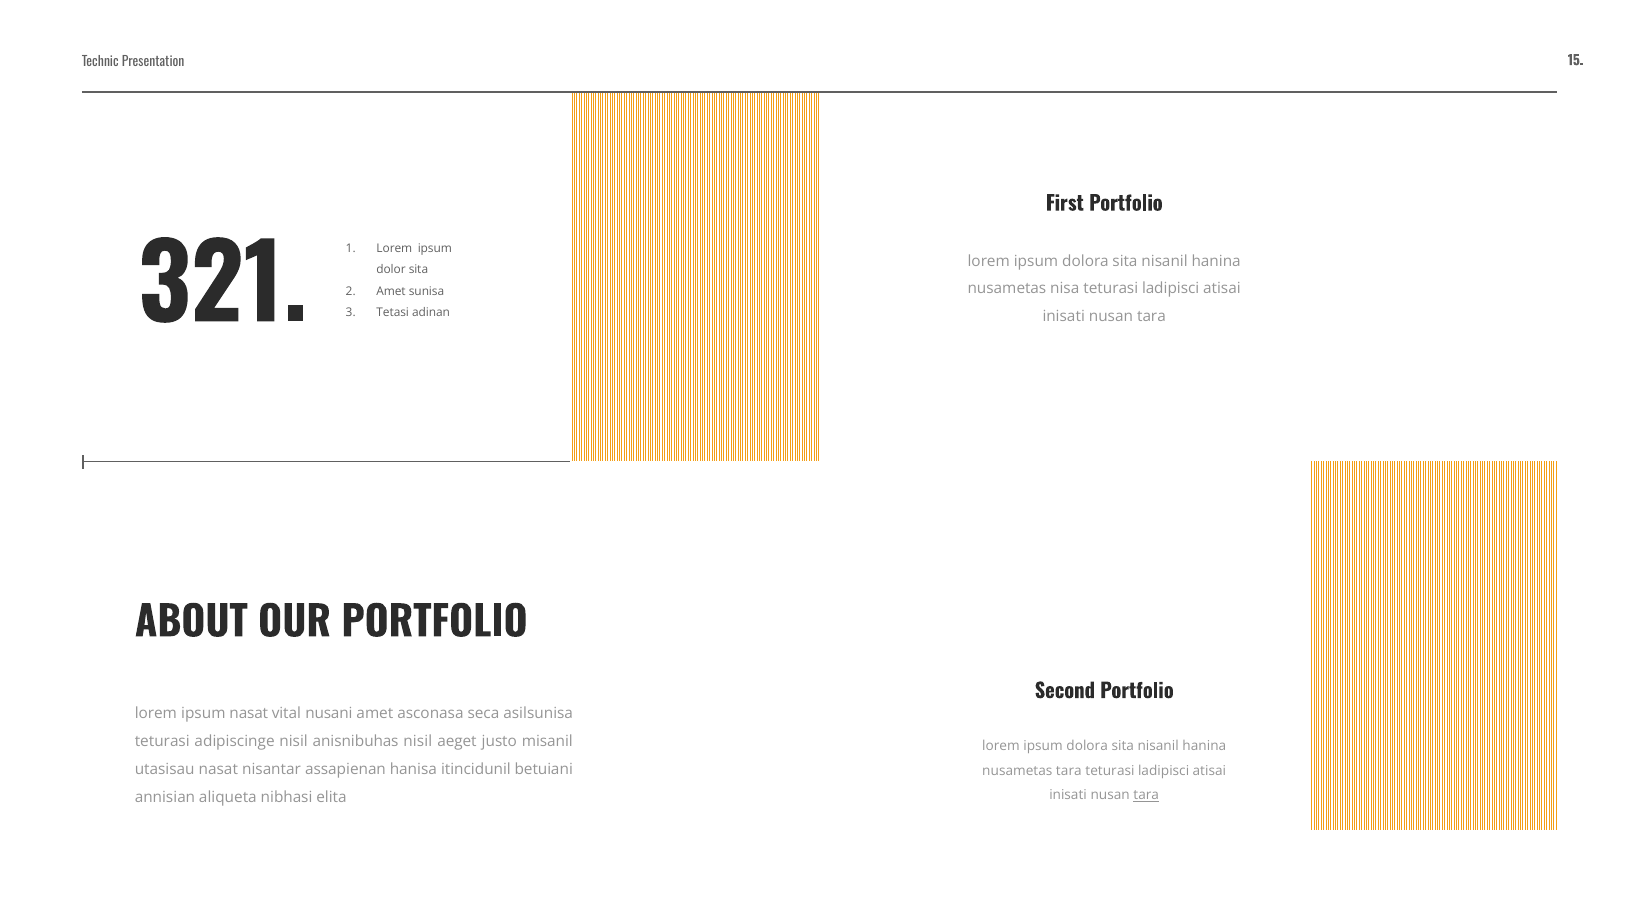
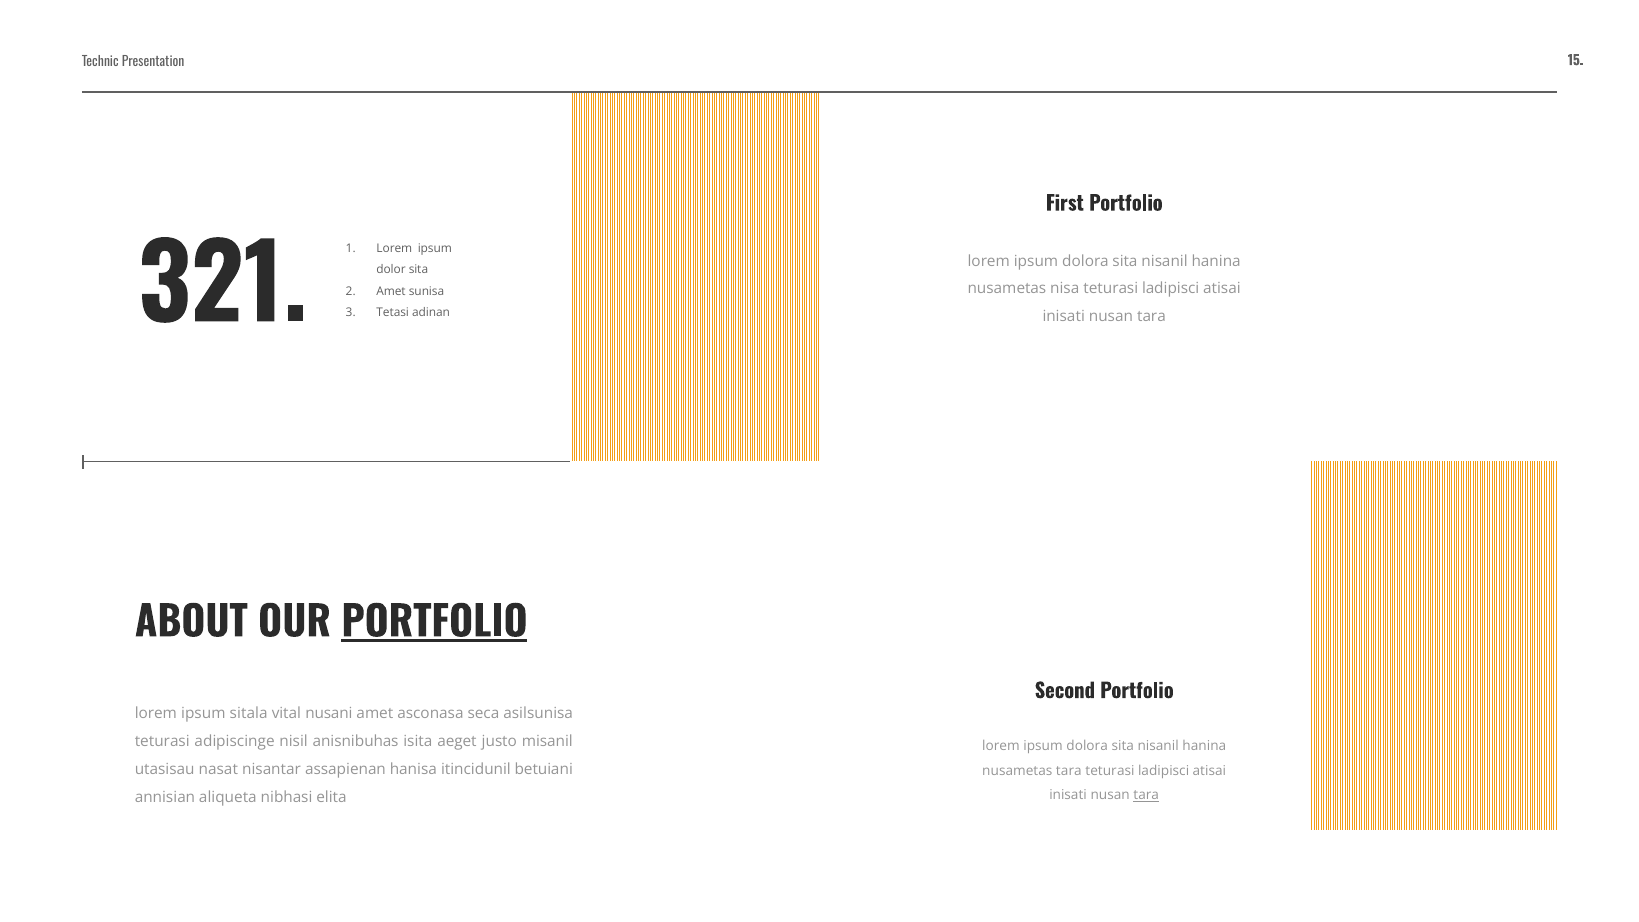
PORTFOLIO at (434, 623) underline: none -> present
ipsum nasat: nasat -> sitala
anisnibuhas nisil: nisil -> isita
